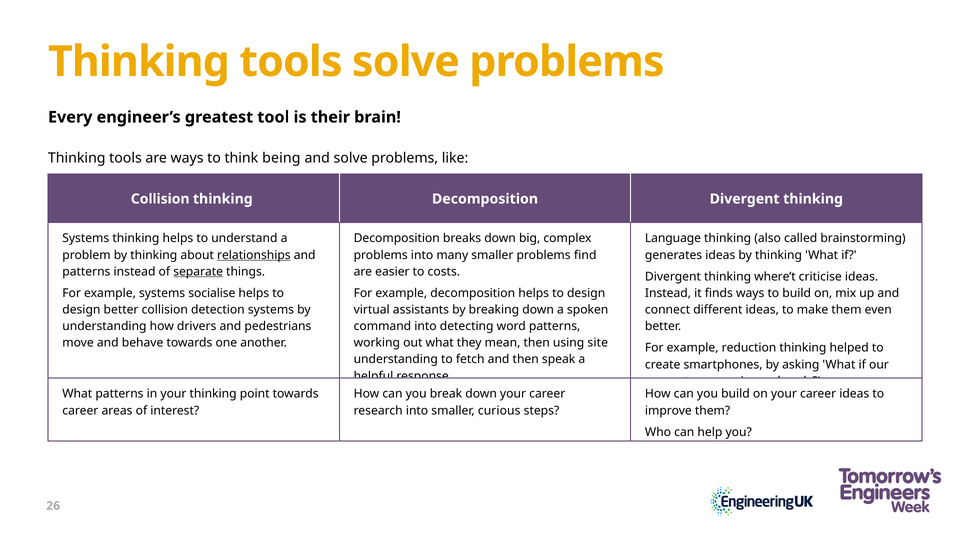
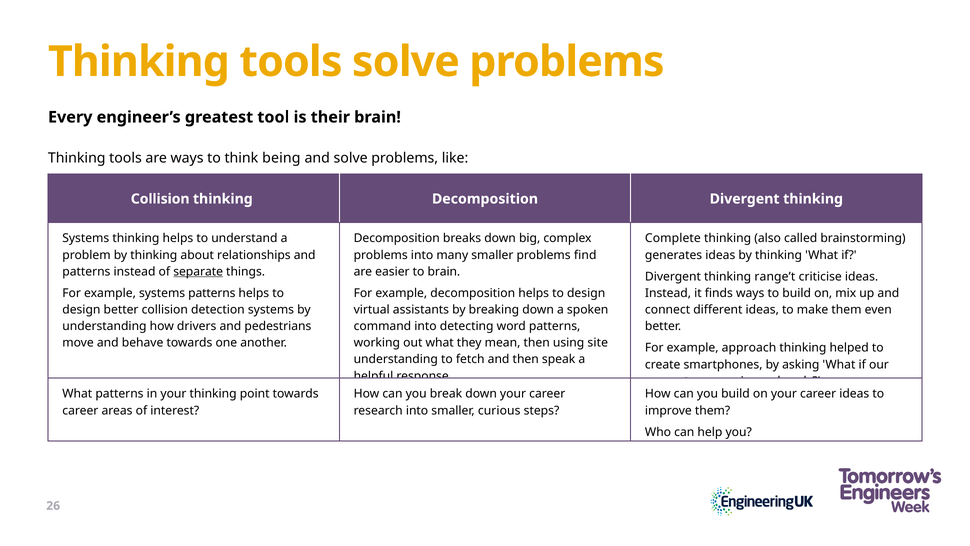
Language: Language -> Complete
relationships underline: present -> none
to costs: costs -> brain
where’t: where’t -> range’t
systems socialise: socialise -> patterns
reduction: reduction -> approach
